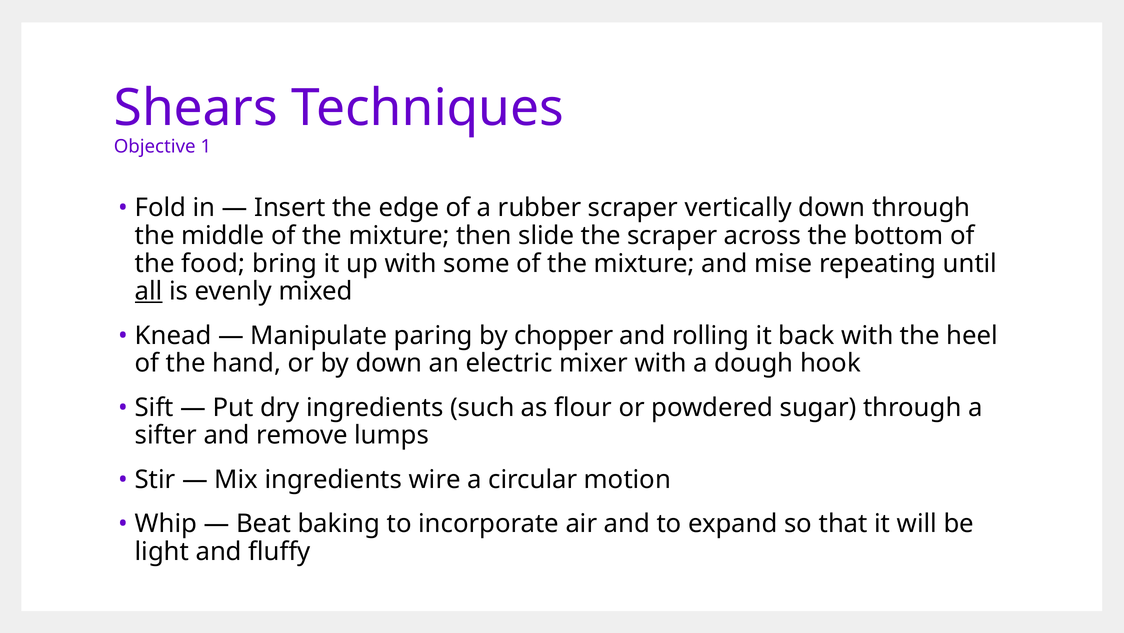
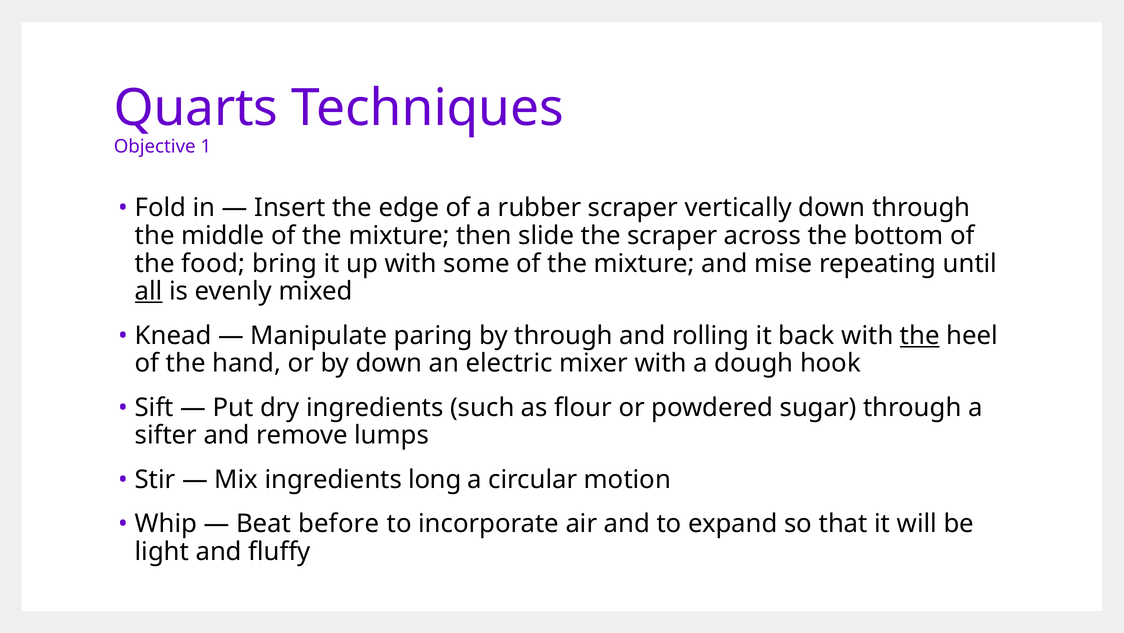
Shears: Shears -> Quarts
by chopper: chopper -> through
the at (920, 335) underline: none -> present
wire: wire -> long
baking: baking -> before
